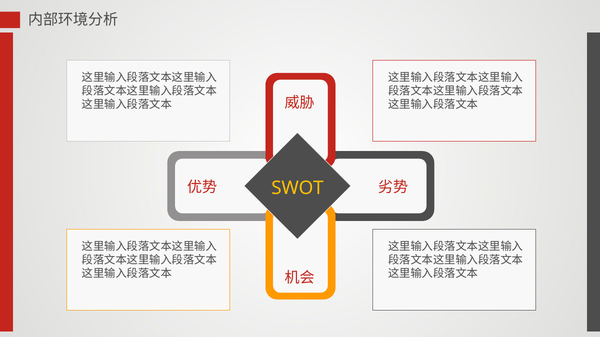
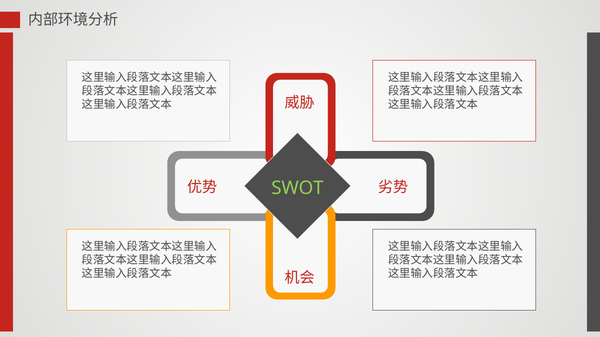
SWOT colour: yellow -> light green
